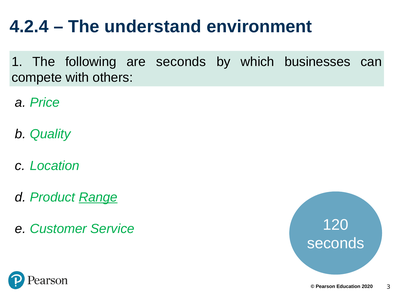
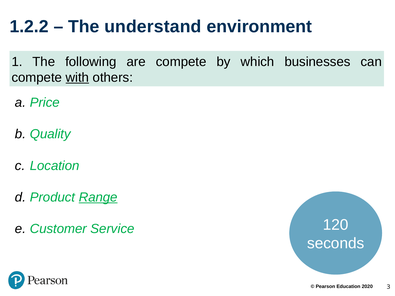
4.2.4: 4.2.4 -> 1.2.2
are seconds: seconds -> compete
with underline: none -> present
